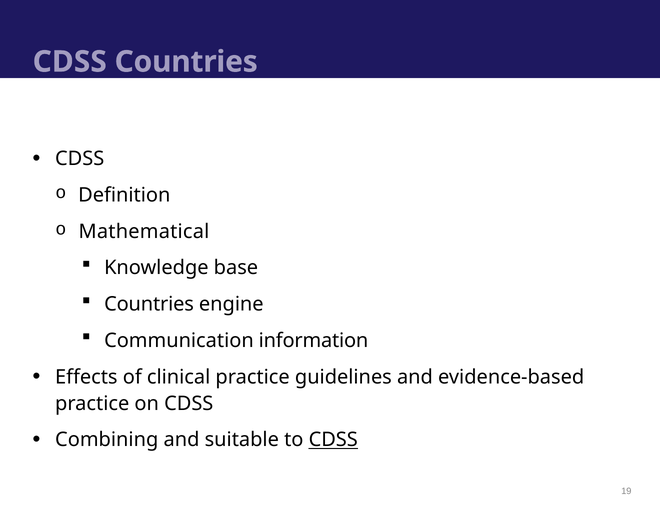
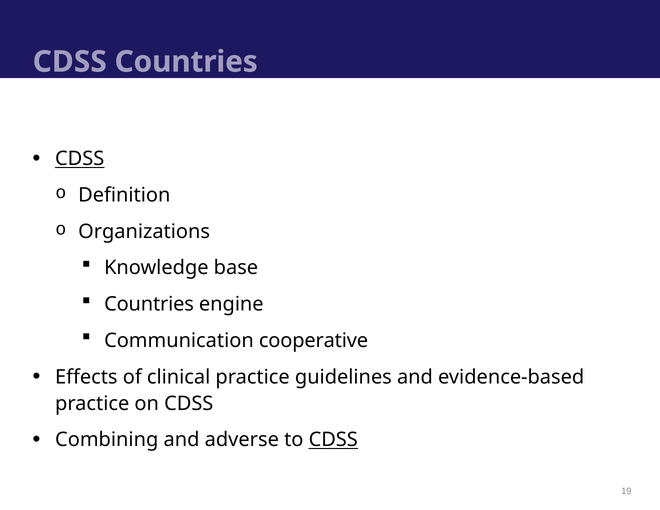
CDSS at (80, 159) underline: none -> present
Mathematical: Mathematical -> Organizations
information: information -> cooperative
suitable: suitable -> adverse
